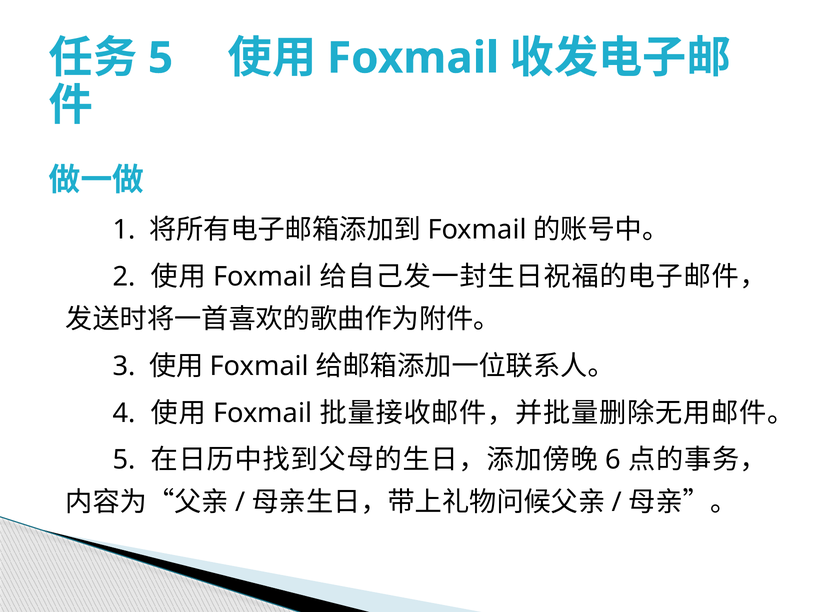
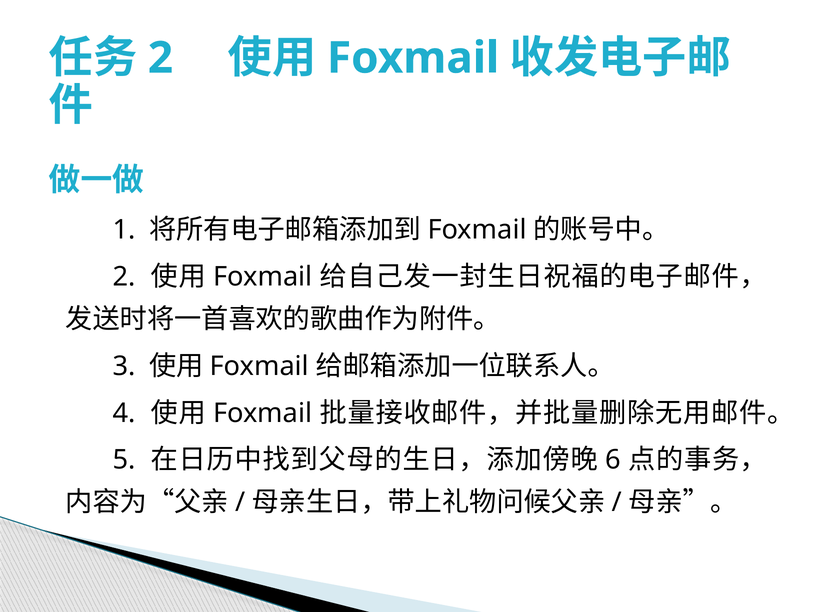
5 at (160, 58): 5 -> 2
